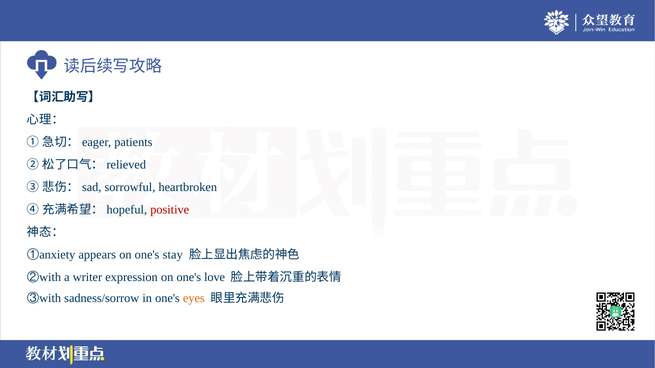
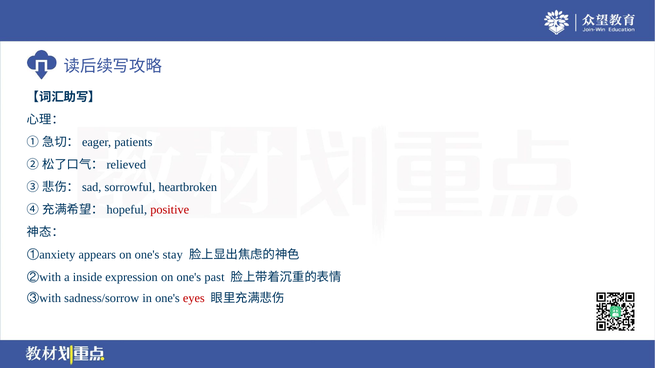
writer: writer -> inside
love: love -> past
eyes colour: orange -> red
